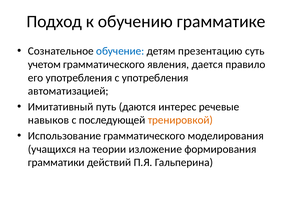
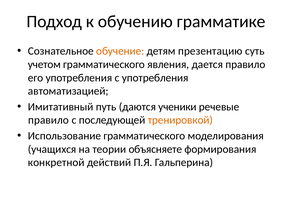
обучение colour: blue -> orange
интерес: интерес -> ученики
навыков at (49, 120): навыков -> правило
изложение: изложение -> объясняете
грамматики: грамматики -> конкретной
